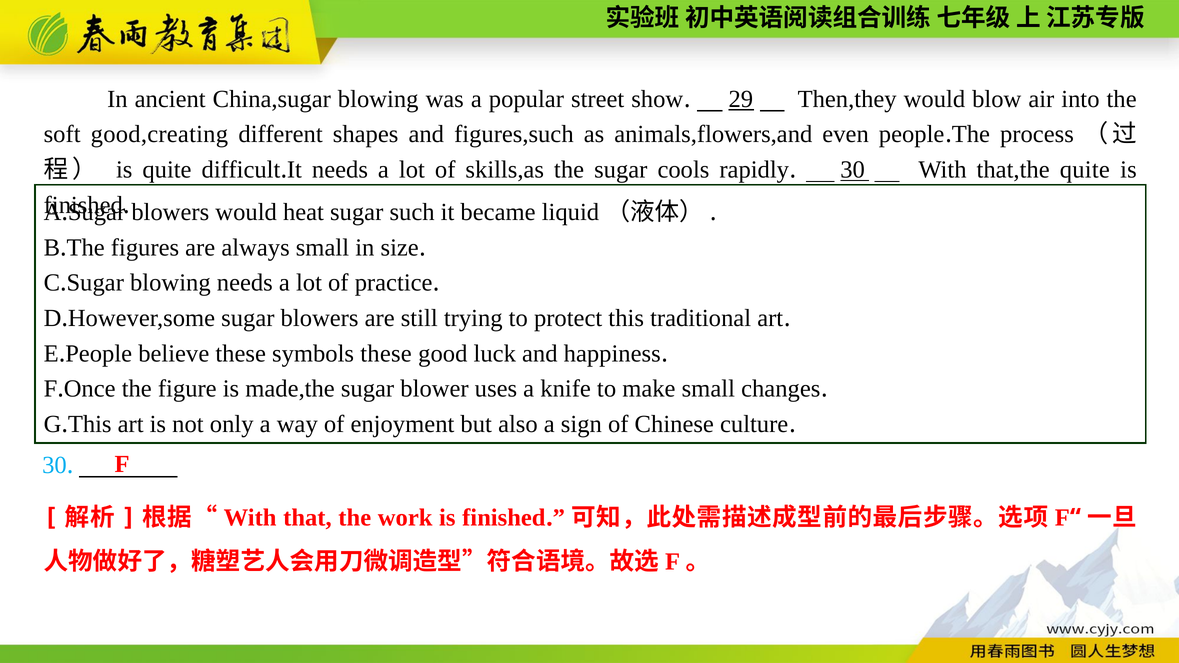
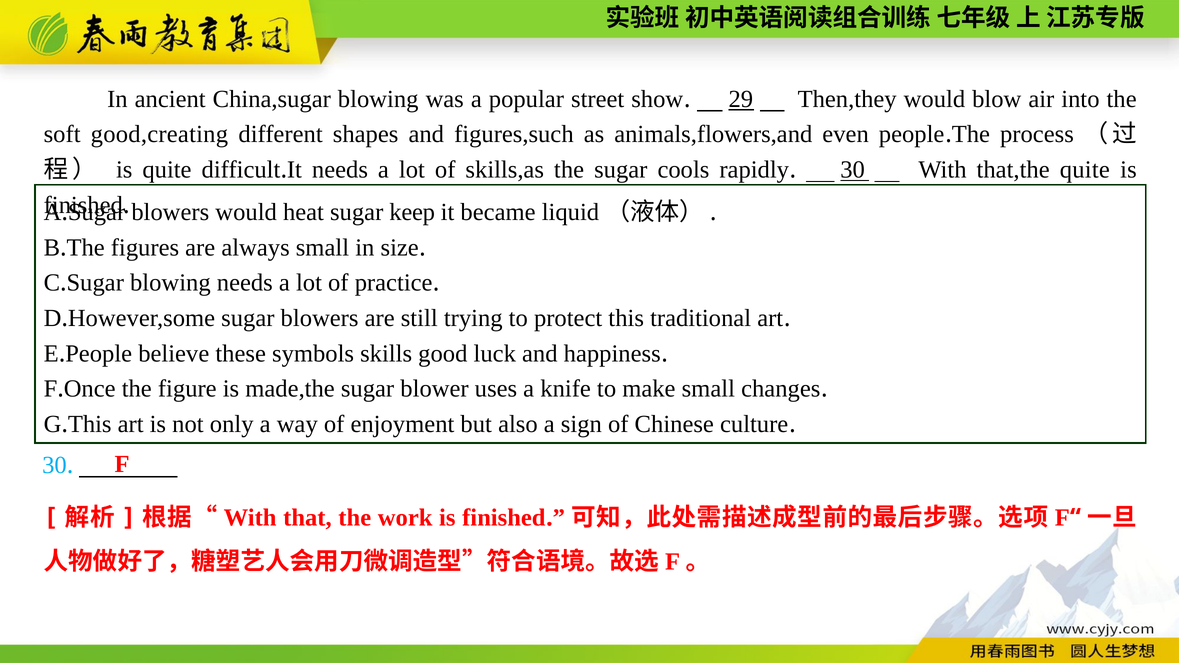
such: such -> keep
symbols these: these -> skills
